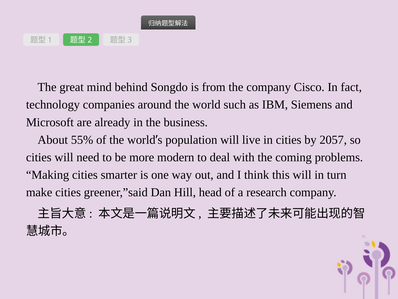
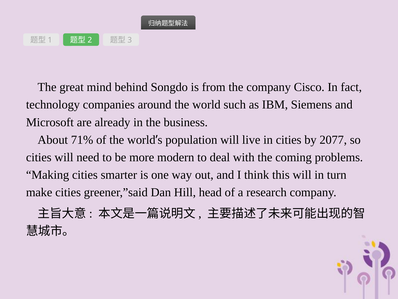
55%: 55% -> 71%
2057: 2057 -> 2077
